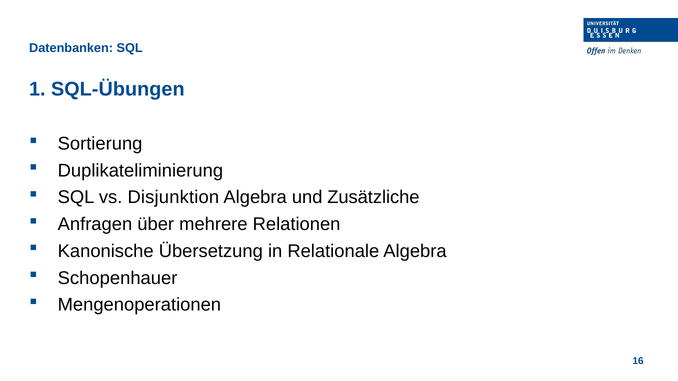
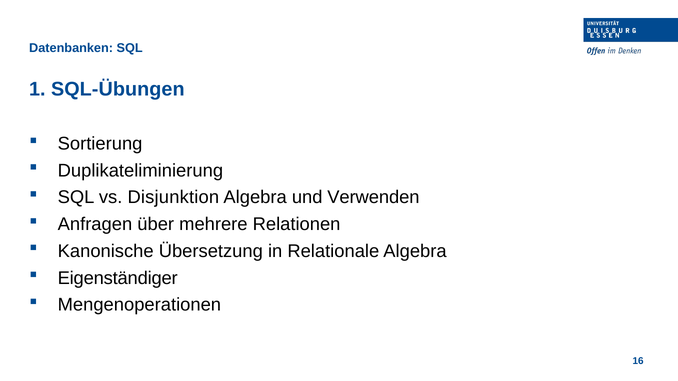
Zusätzliche: Zusätzliche -> Verwenden
Schopenhauer: Schopenhauer -> Eigenständiger
